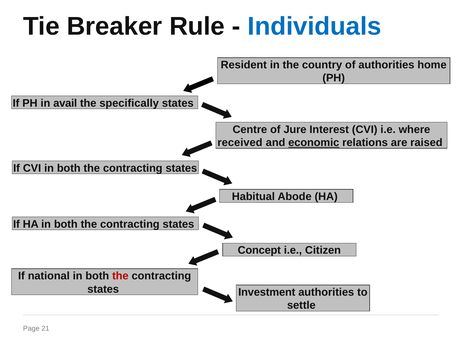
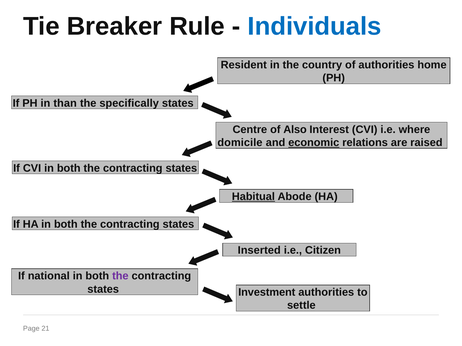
avail: avail -> than
Jure: Jure -> Also
received: received -> domicile
Habitual underline: none -> present
Concept: Concept -> Inserted
the at (120, 276) colour: red -> purple
